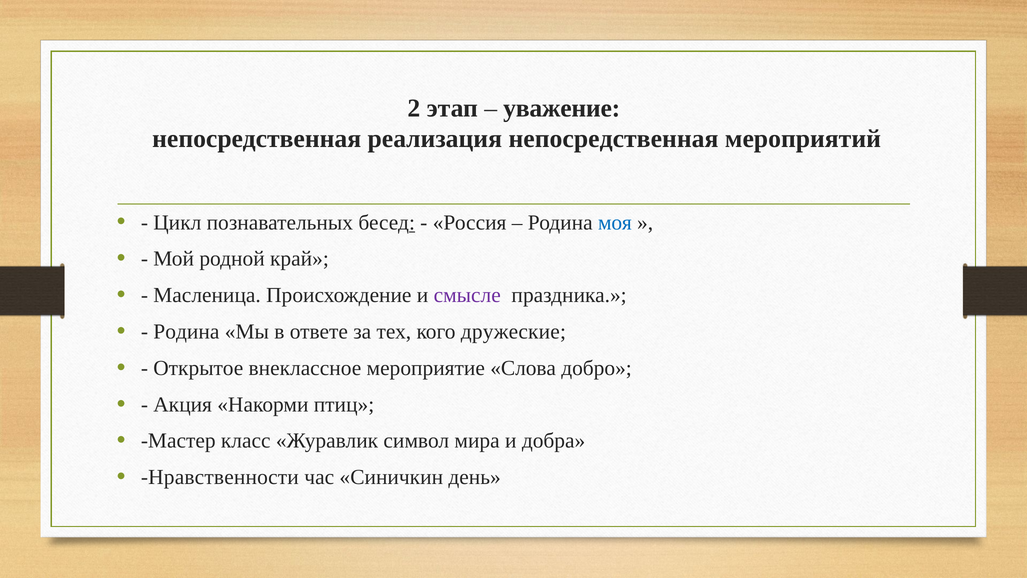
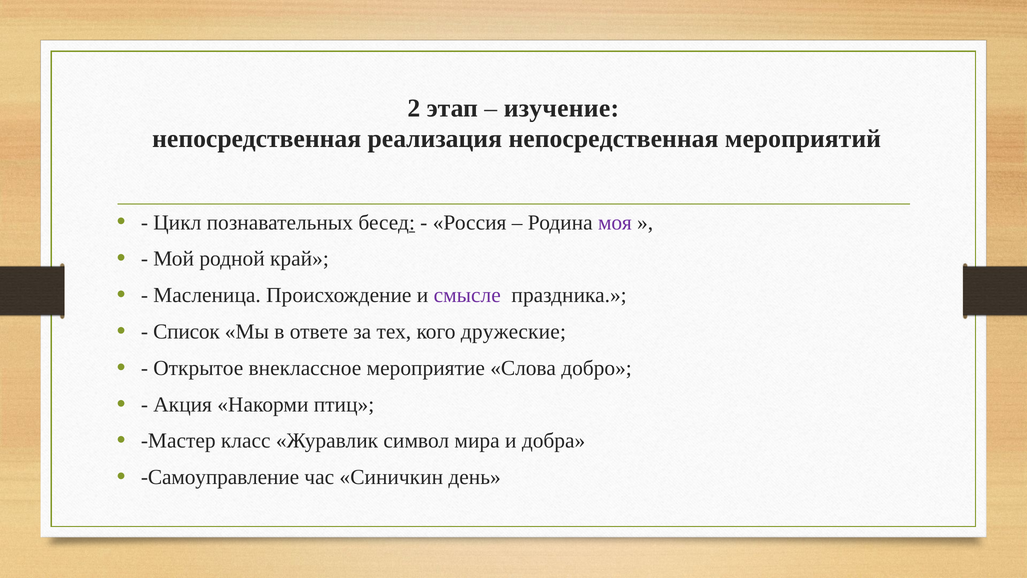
уважение: уважение -> изучение
моя colour: blue -> purple
Родина at (186, 331): Родина -> Список
Нравственности: Нравственности -> Самоуправление
